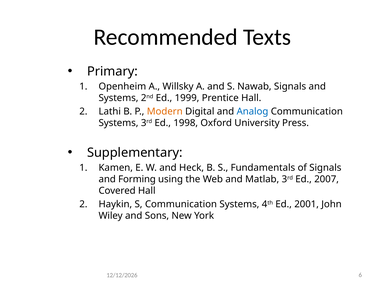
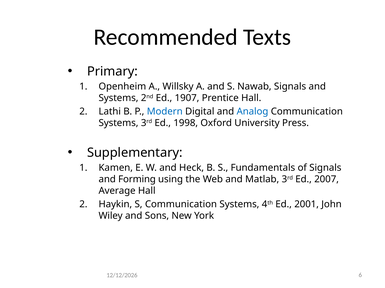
1999: 1999 -> 1907
Modern colour: orange -> blue
Covered: Covered -> Average
